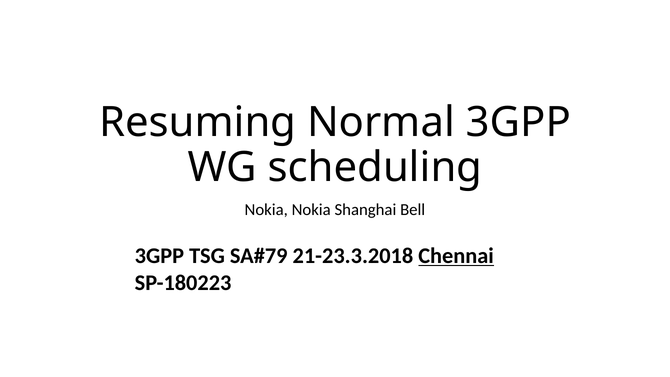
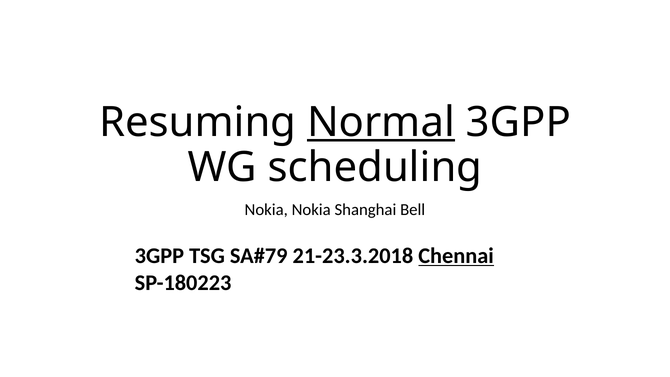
Normal underline: none -> present
